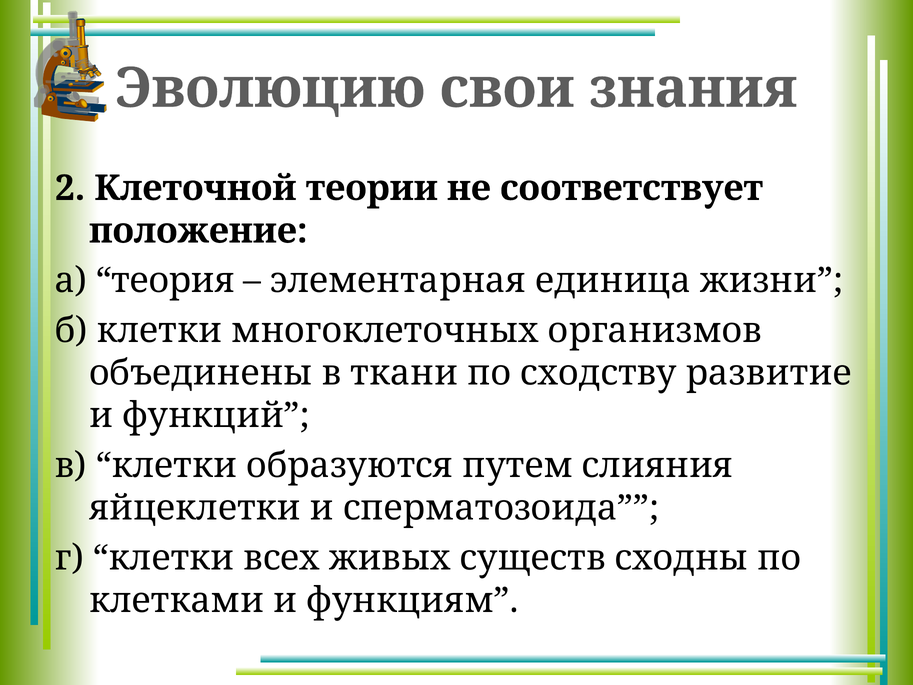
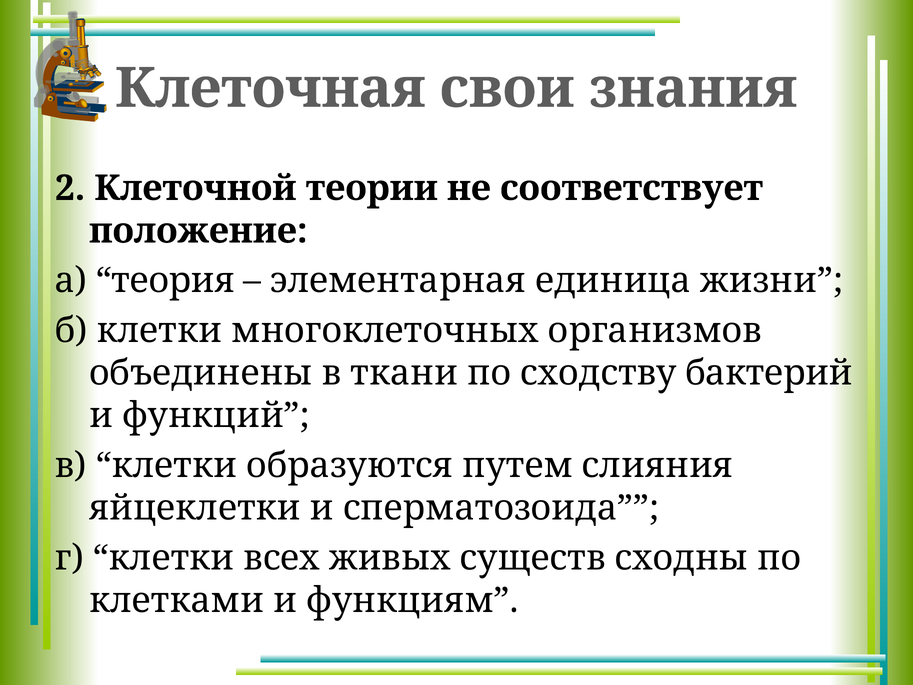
Эволюцию: Эволюцию -> Клеточная
развитие: развитие -> бактерий
